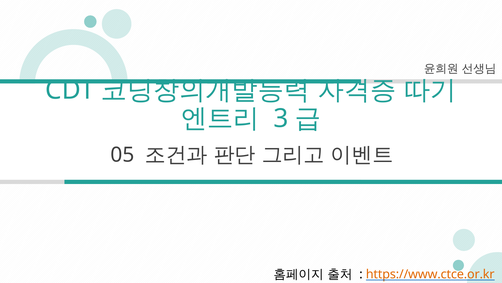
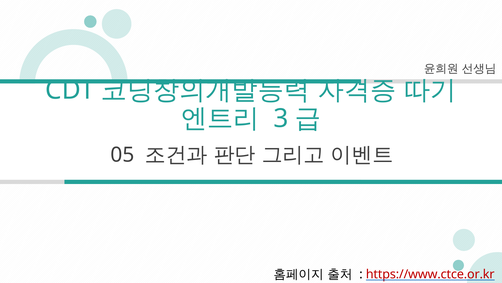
https://www.ctce.or.kr colour: orange -> red
